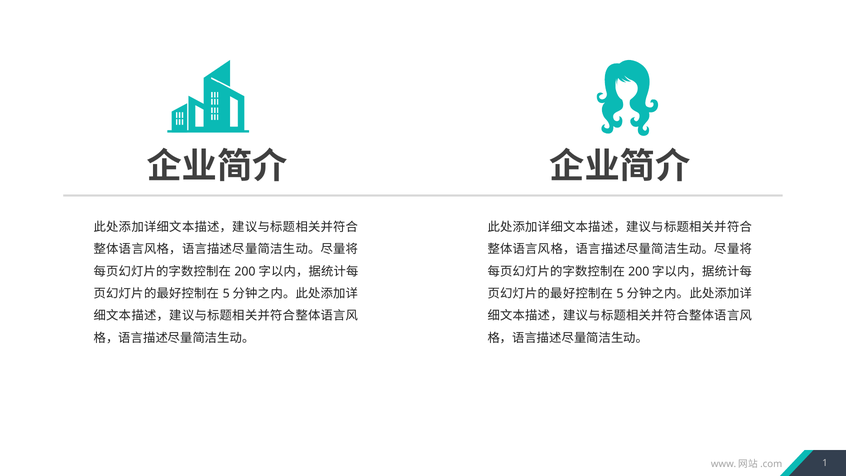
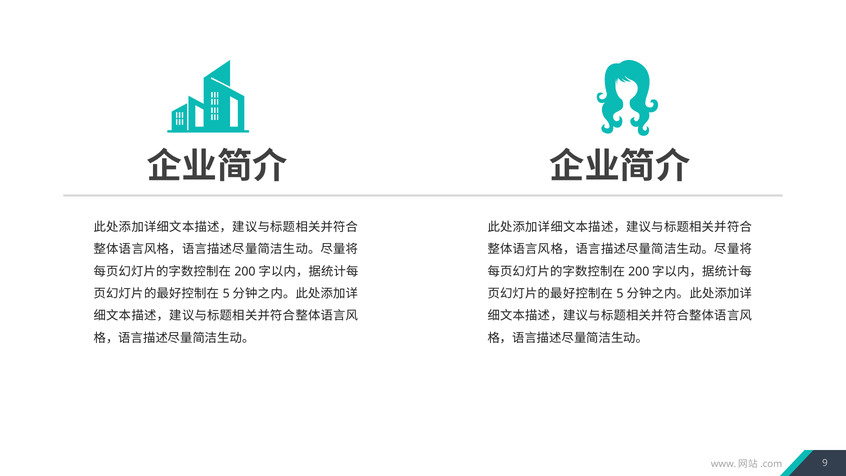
1: 1 -> 9
